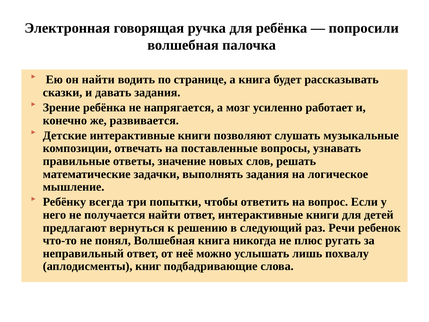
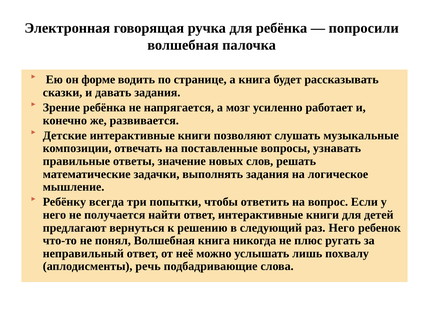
он найти: найти -> форме
раз Речи: Речи -> Него
книг: книг -> речь
